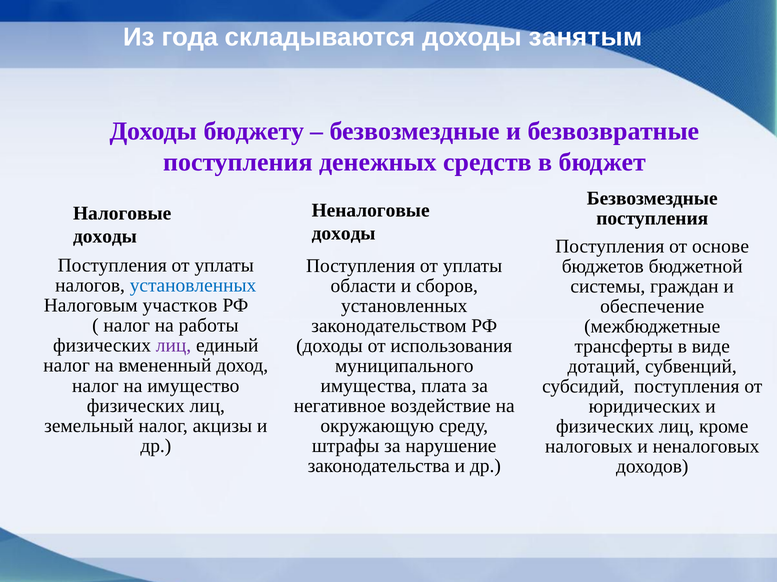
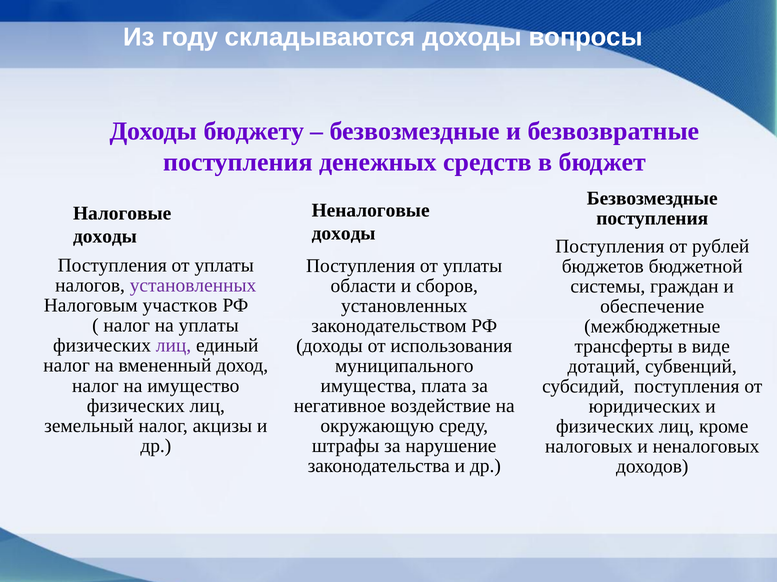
года: года -> году
занятым: занятым -> вопросы
основе: основе -> рублей
установленных at (193, 286) colour: blue -> purple
на работы: работы -> уплаты
